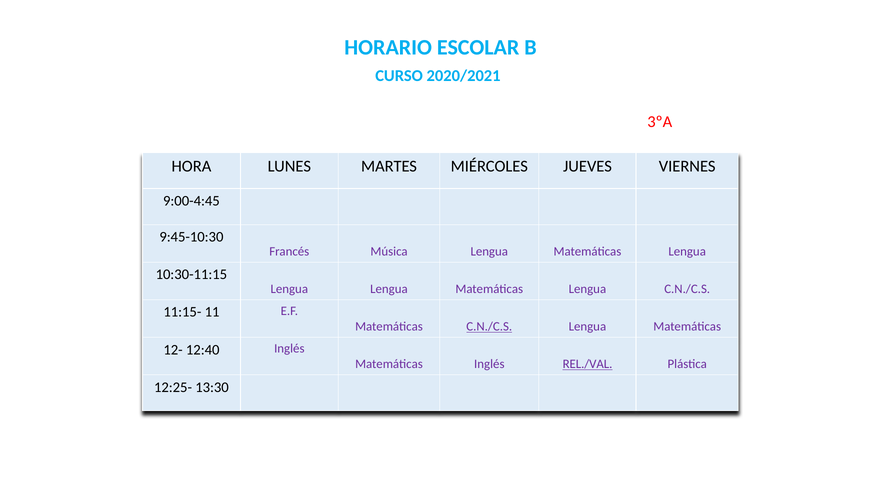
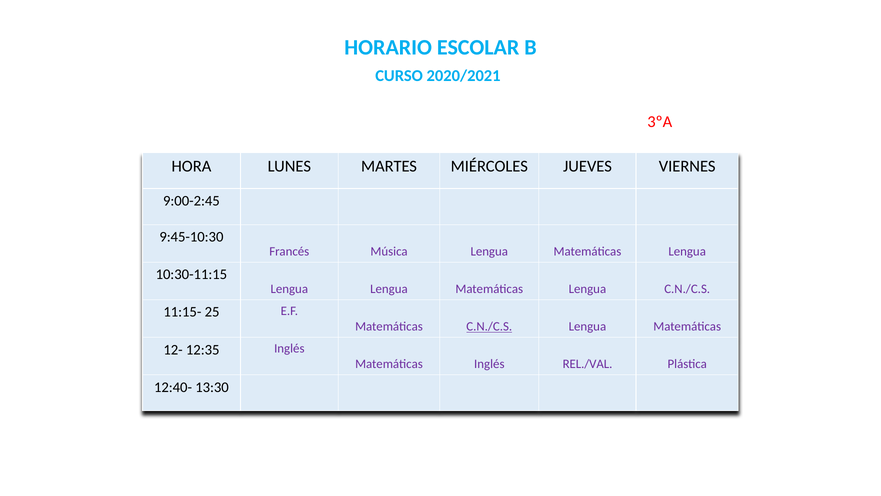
9:00-4:45: 9:00-4:45 -> 9:00-2:45
11: 11 -> 25
12:40: 12:40 -> 12:35
REL./VAL underline: present -> none
12:25-: 12:25- -> 12:40-
